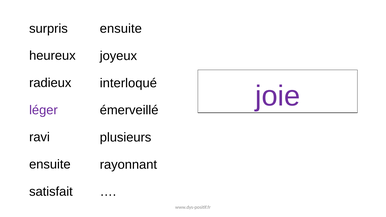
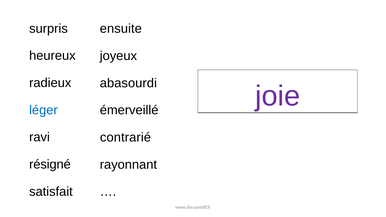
interloqué: interloqué -> abasourdi
léger colour: purple -> blue
plusieurs: plusieurs -> contrarié
ensuite at (50, 164): ensuite -> résigné
